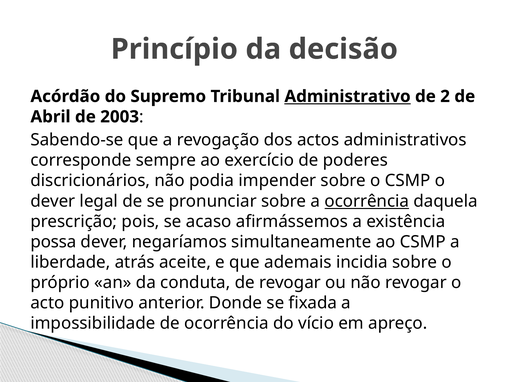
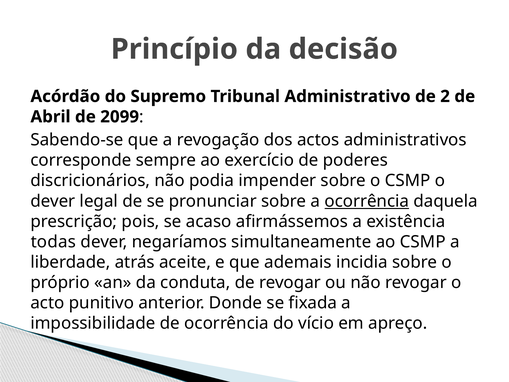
Administrativo underline: present -> none
2003: 2003 -> 2099
possa: possa -> todas
